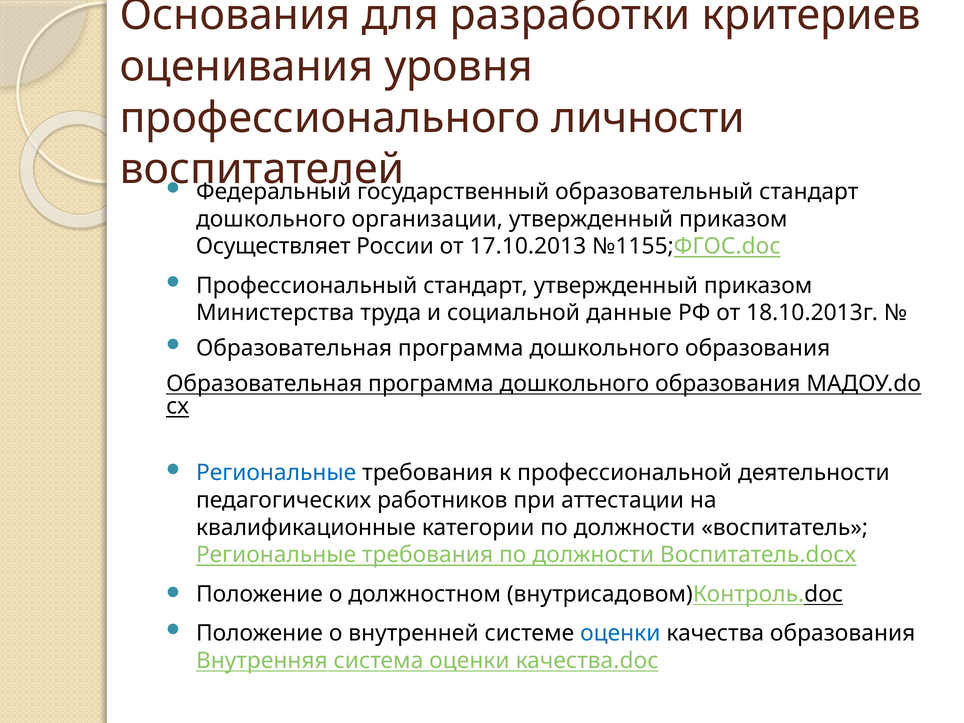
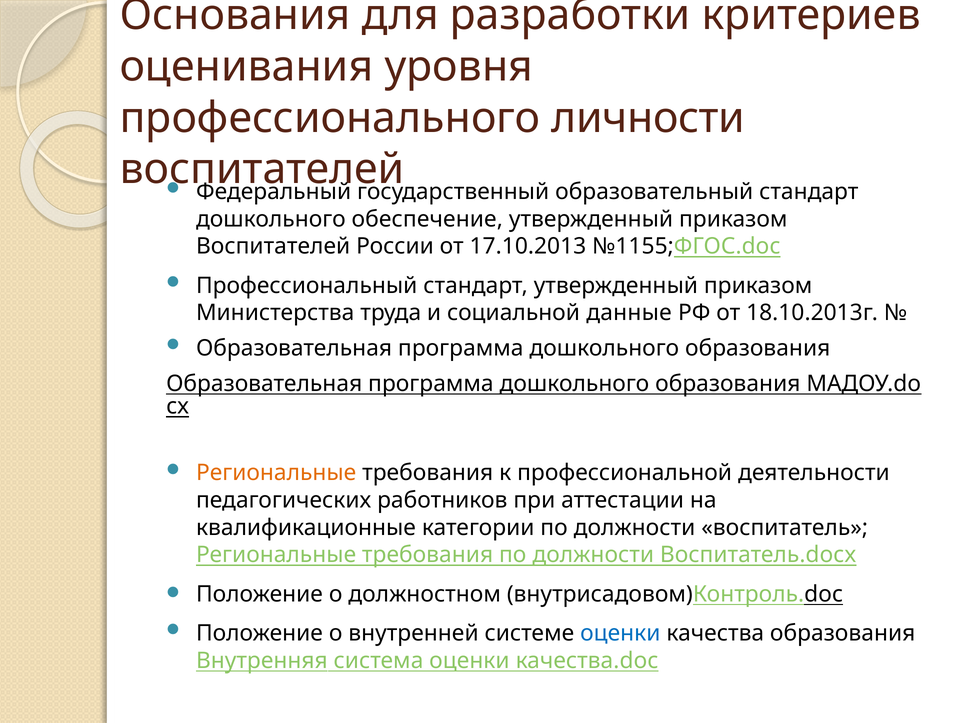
организации: организации -> обеспечение
Осуществляет at (273, 246): Осуществляет -> Воспитателей
Региональные at (276, 473) colour: blue -> orange
